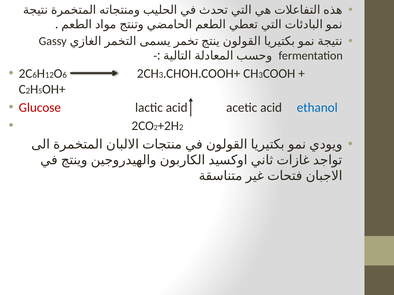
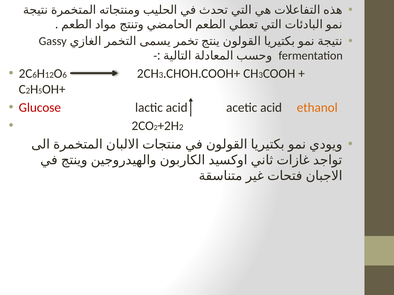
ethanol colour: blue -> orange
